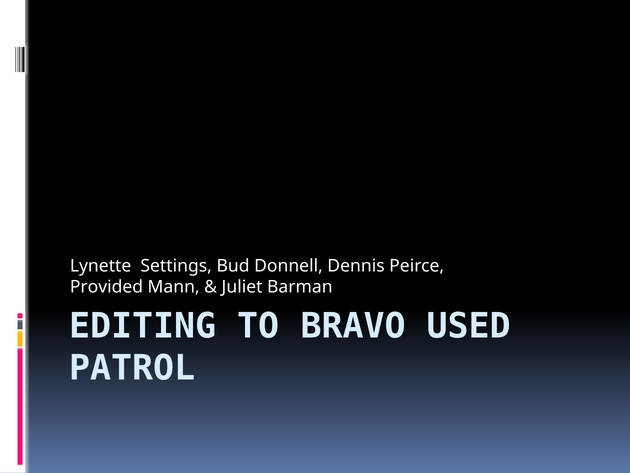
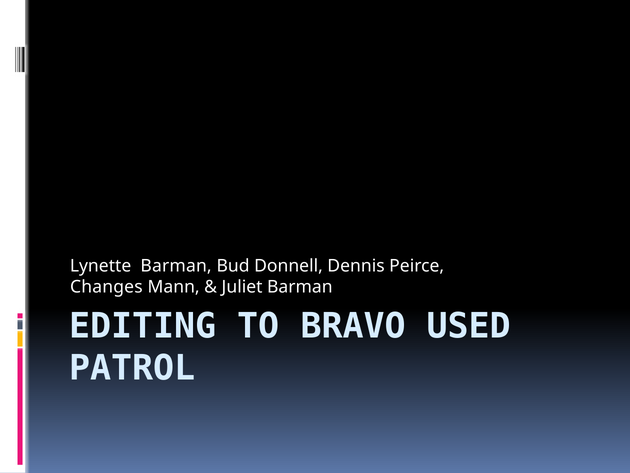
Lynette Settings: Settings -> Barman
Provided: Provided -> Changes
